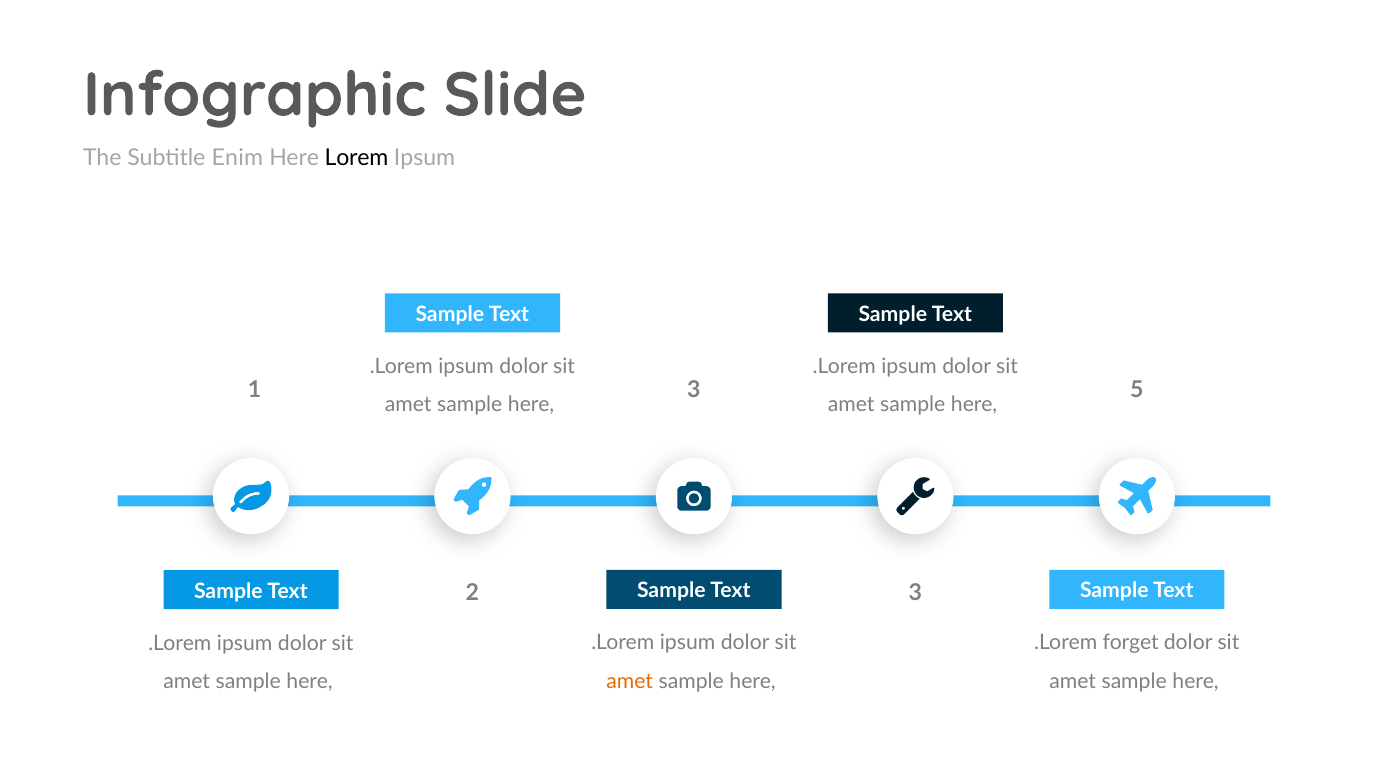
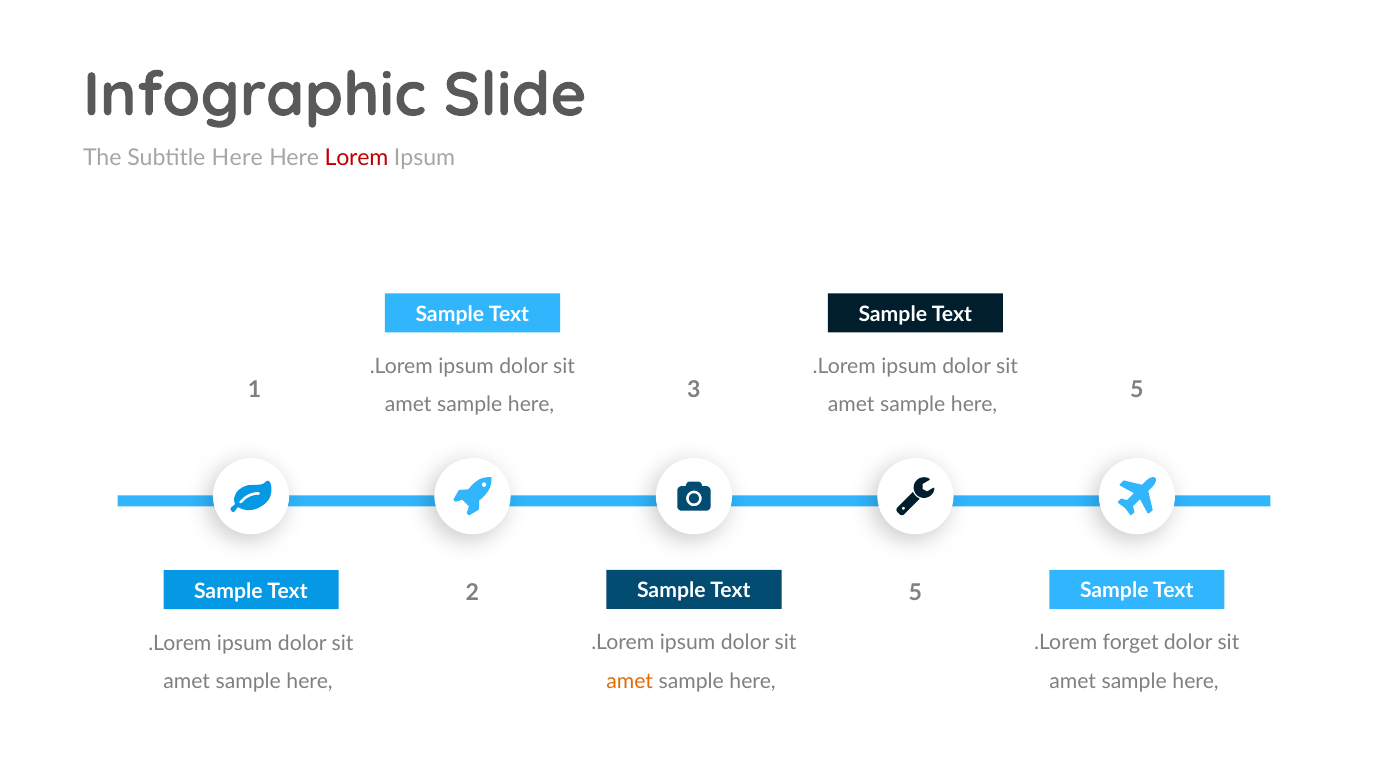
Subtitle Enim: Enim -> Here
Lorem colour: black -> red
2 3: 3 -> 5
